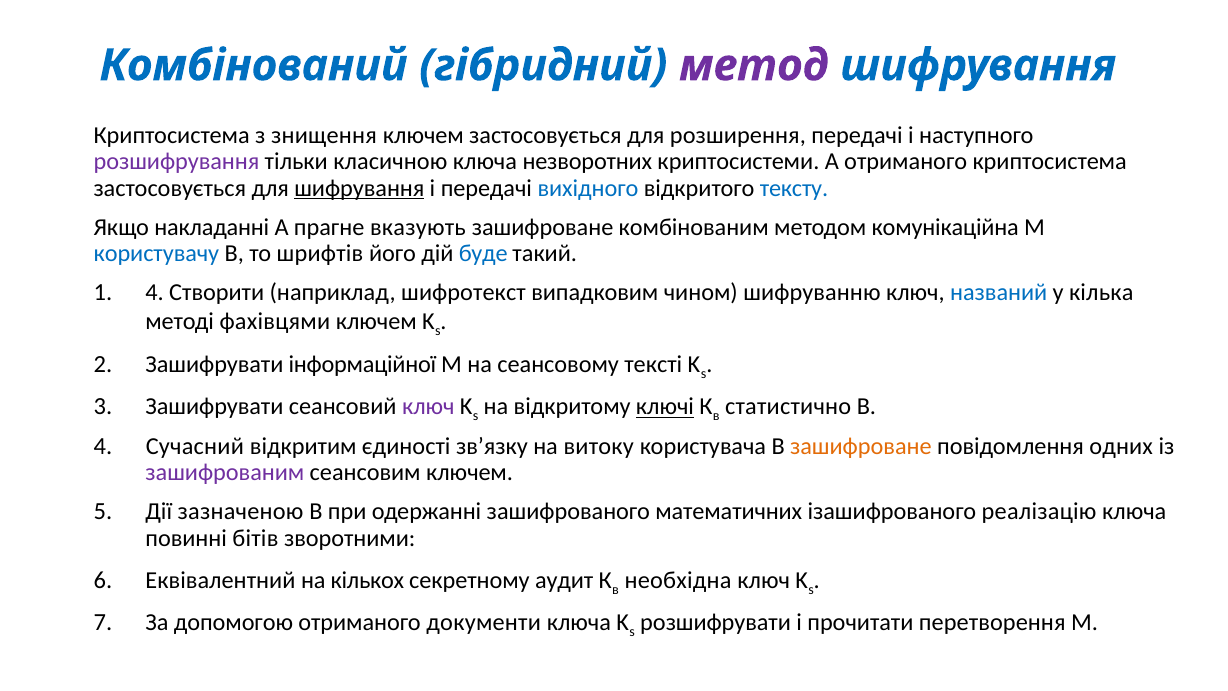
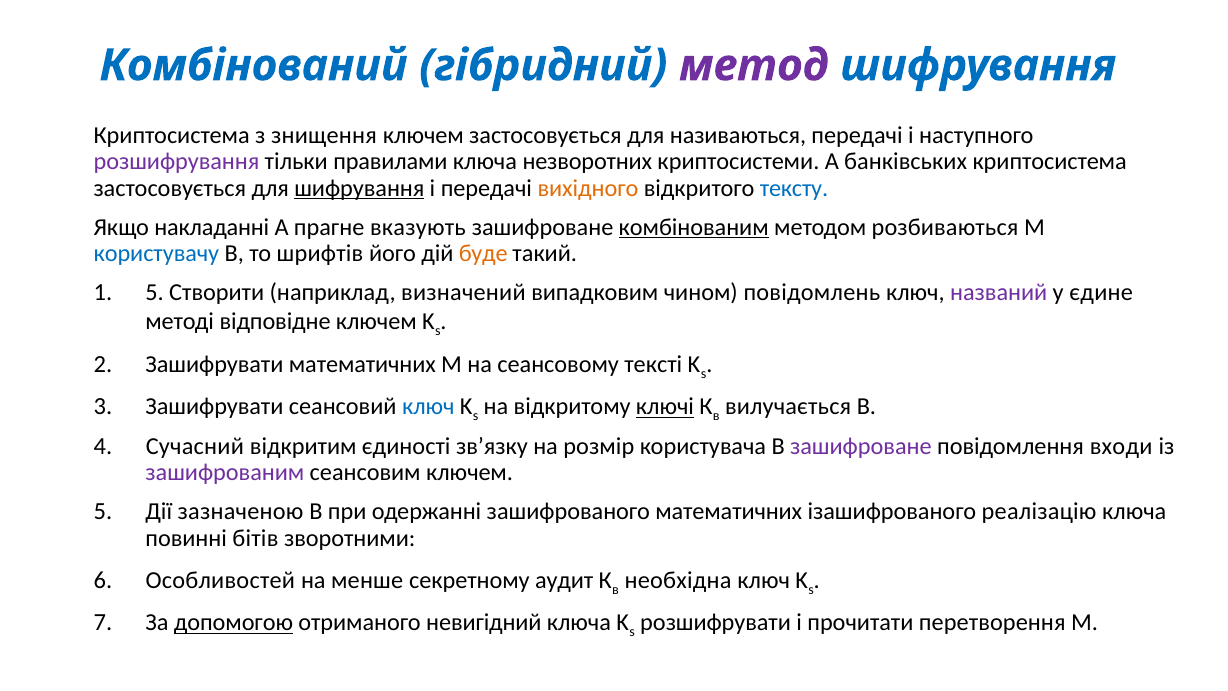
розширення: розширення -> називаються
класичною: класичною -> правилами
А отриманого: отриманого -> банківських
вихідного colour: blue -> orange
комбінованим underline: none -> present
комунікаційна: комунікаційна -> розбиваються
буде colour: blue -> orange
1 4: 4 -> 5
шифротекст: шифротекст -> визначений
шифруванню: шифруванню -> повідомлень
названий colour: blue -> purple
кілька: кілька -> єдине
фахівцями: фахівцями -> відповідне
Зашифрувати інформаційної: інформаційної -> математичних
ключ at (428, 407) colour: purple -> blue
статистично: статистично -> вилучається
витоку: витоку -> розмір
зашифроване at (861, 446) colour: orange -> purple
одних: одних -> входи
Еквівалентний: Еквівалентний -> Особливостей
кількох: кількох -> менше
допомогою underline: none -> present
документи: документи -> невигідний
